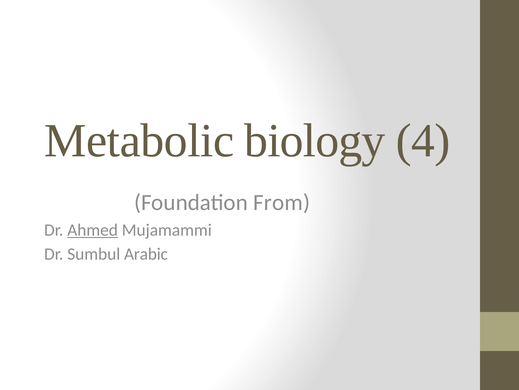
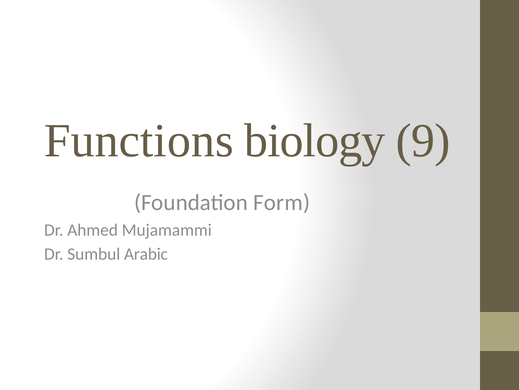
Metabolic: Metabolic -> Functions
4: 4 -> 9
From: From -> Form
Ahmed underline: present -> none
